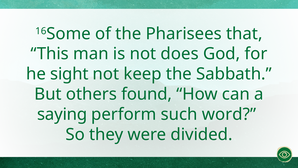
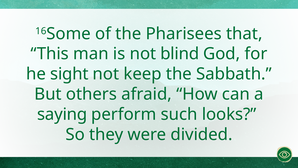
does: does -> blind
found: found -> afraid
word: word -> looks
